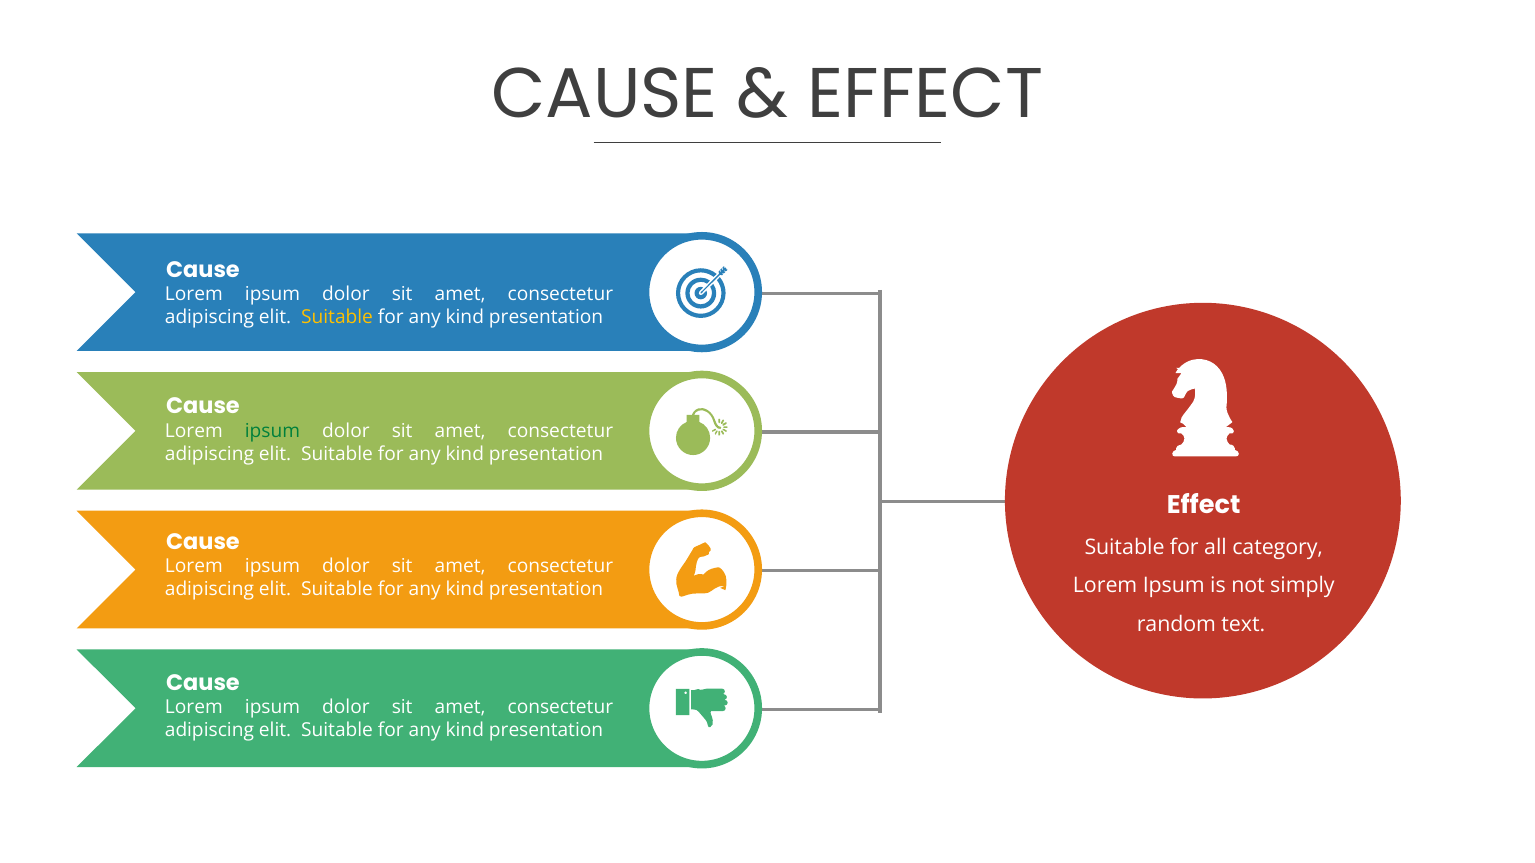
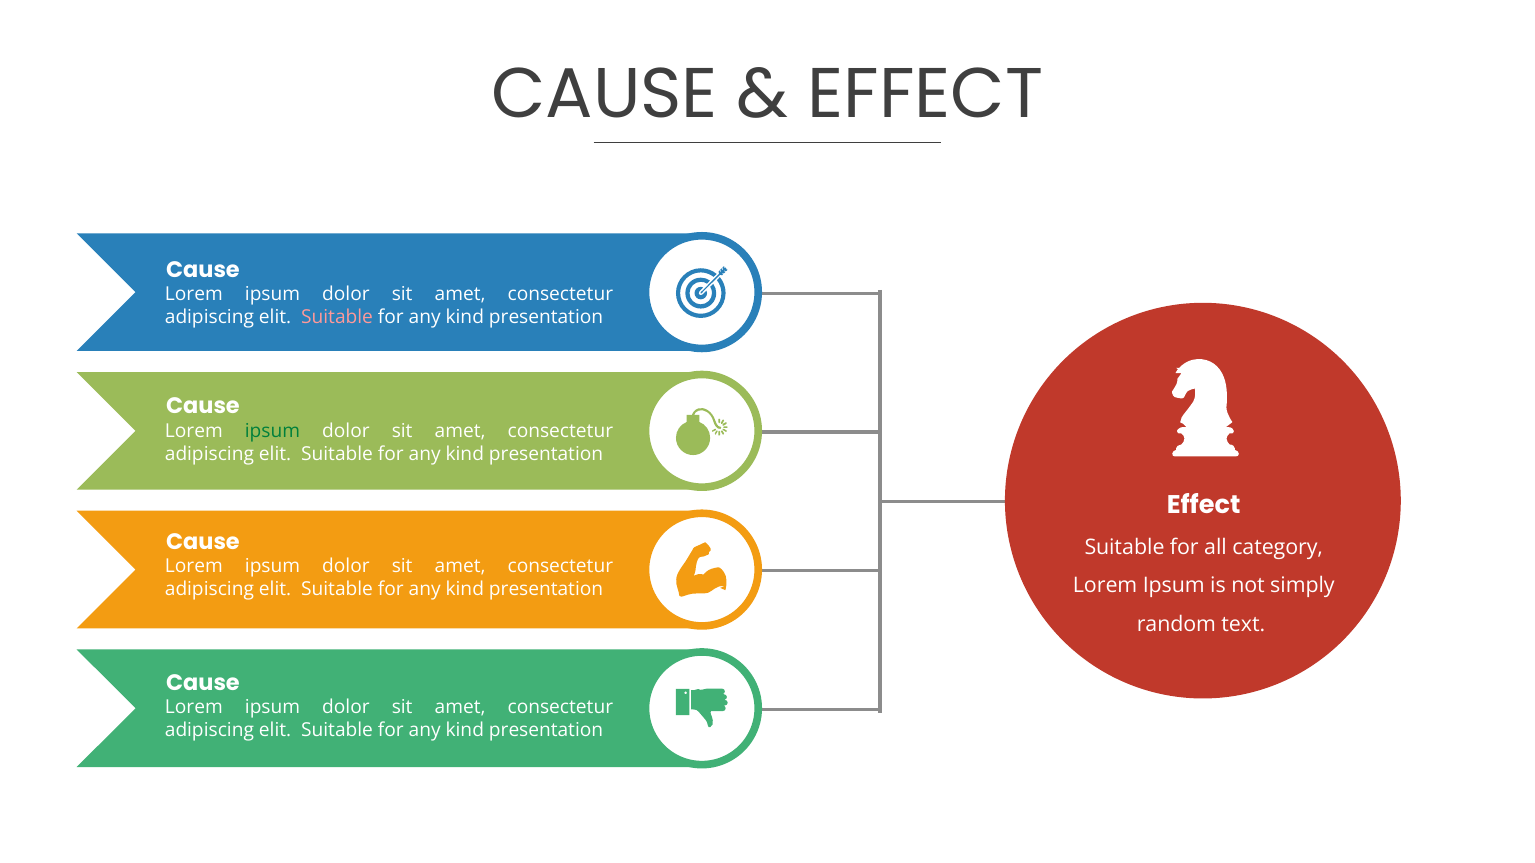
Suitable at (337, 318) colour: yellow -> pink
